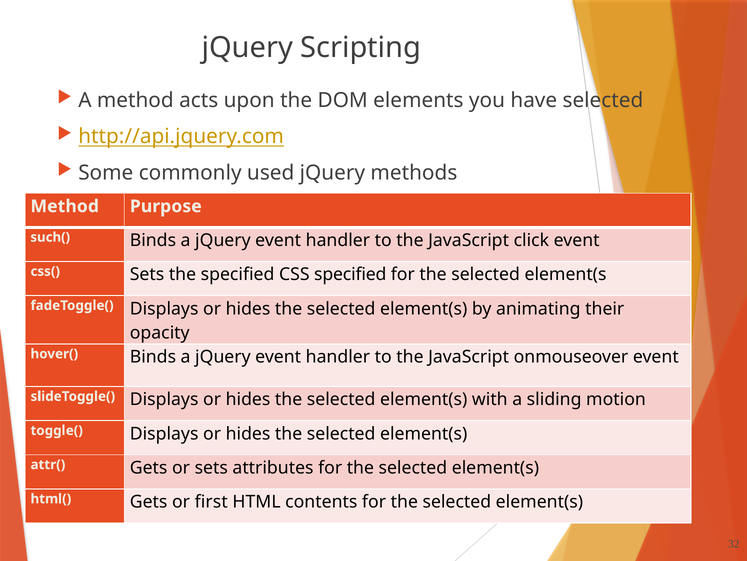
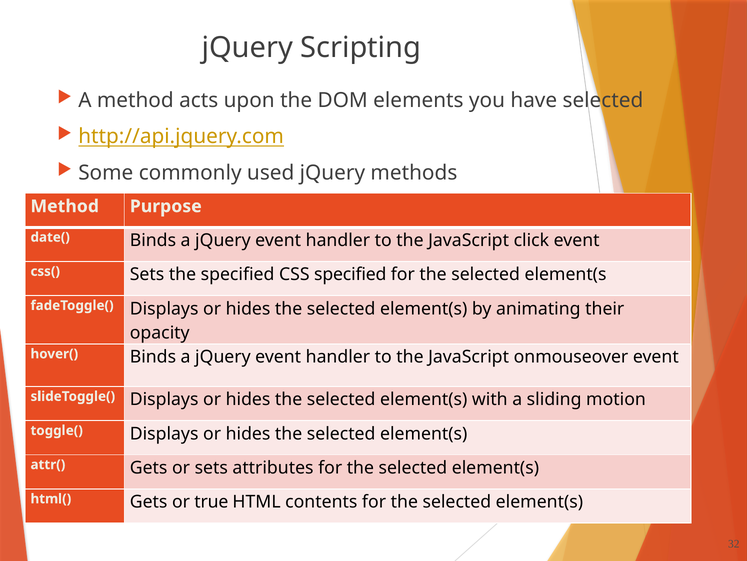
such(: such( -> date(
first: first -> true
